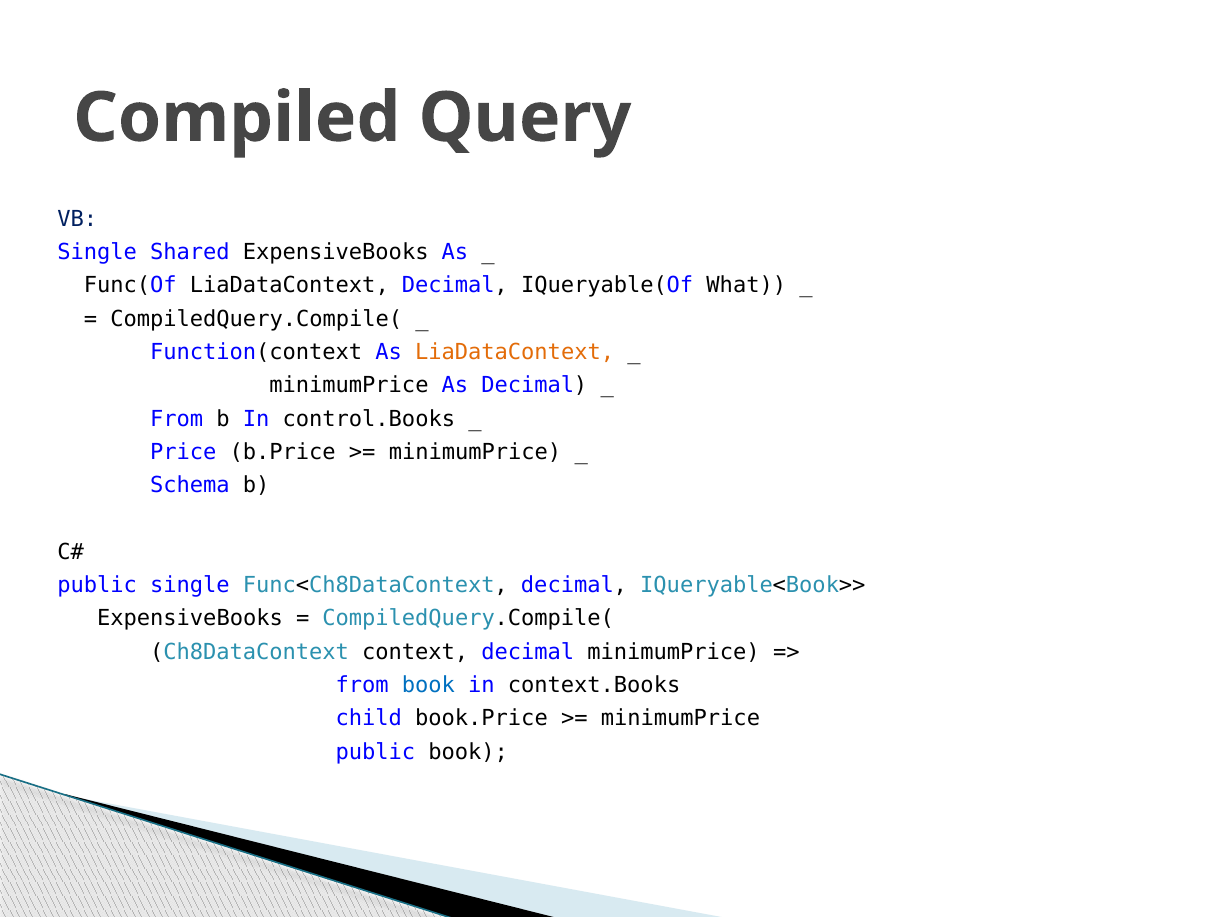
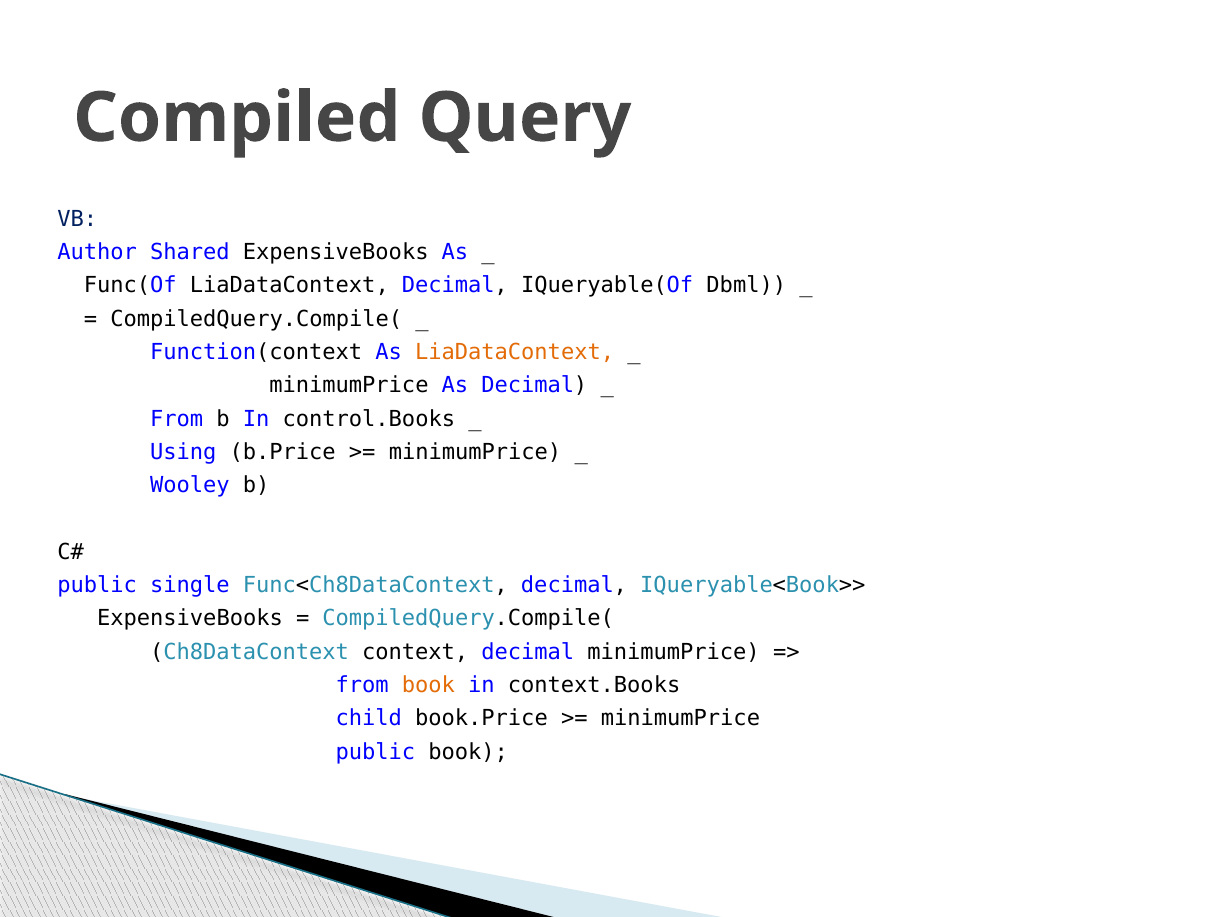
Single at (97, 252): Single -> Author
What: What -> Dbml
Price: Price -> Using
Schema: Schema -> Wooley
book at (428, 685) colour: blue -> orange
